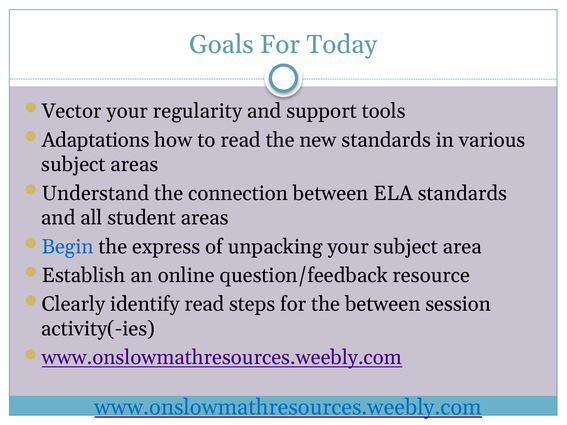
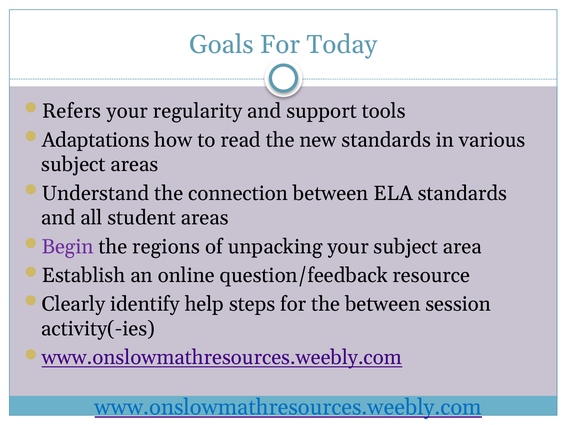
Vector: Vector -> Refers
Begin colour: blue -> purple
express: express -> regions
identify read: read -> help
